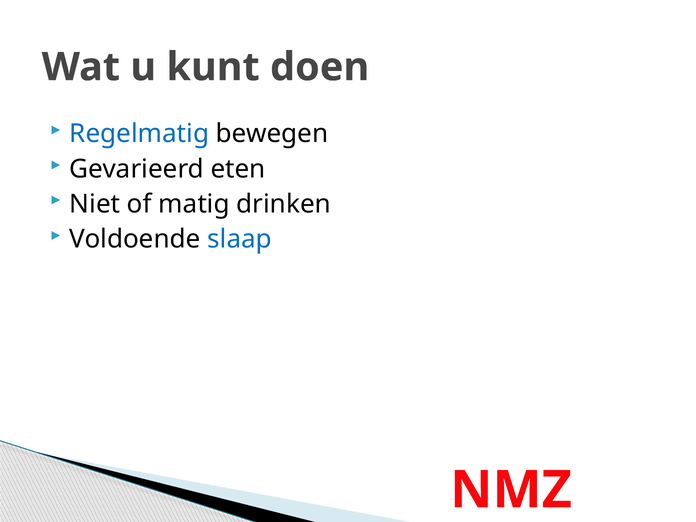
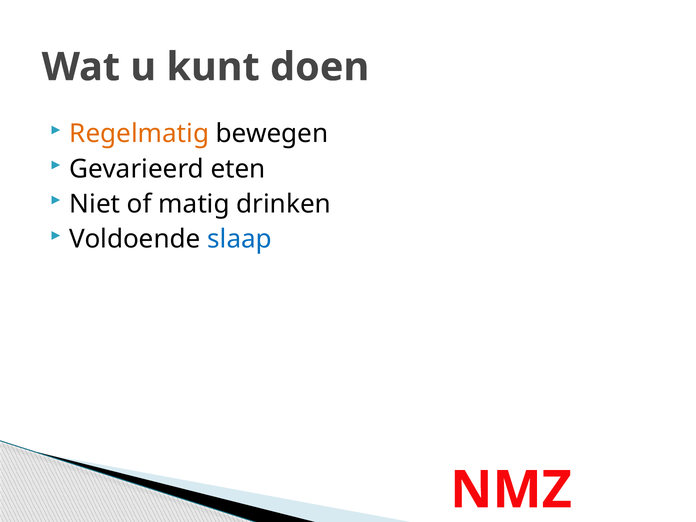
Regelmatig colour: blue -> orange
